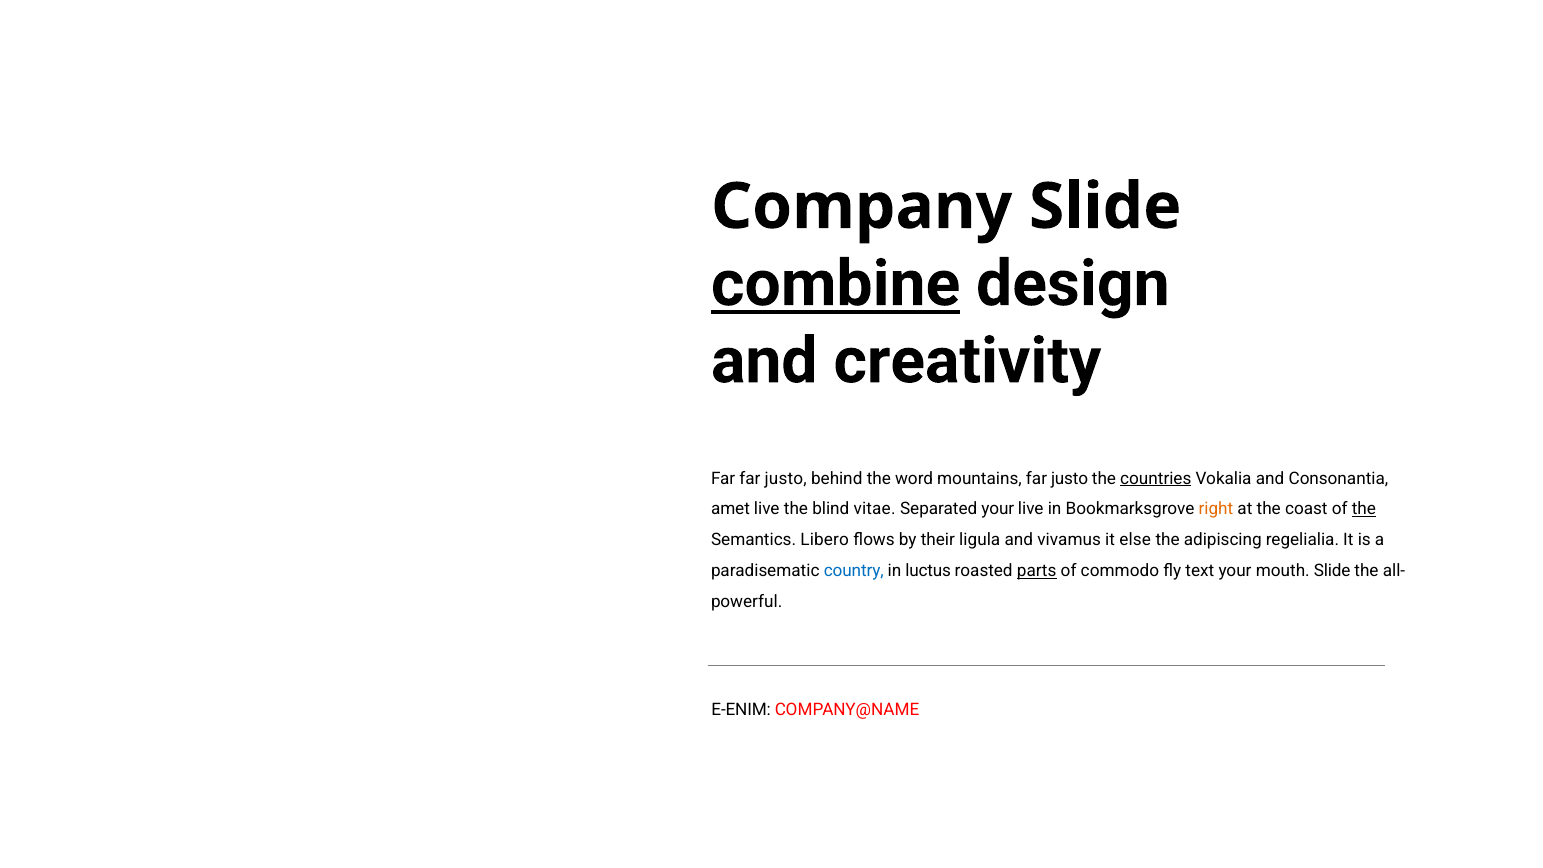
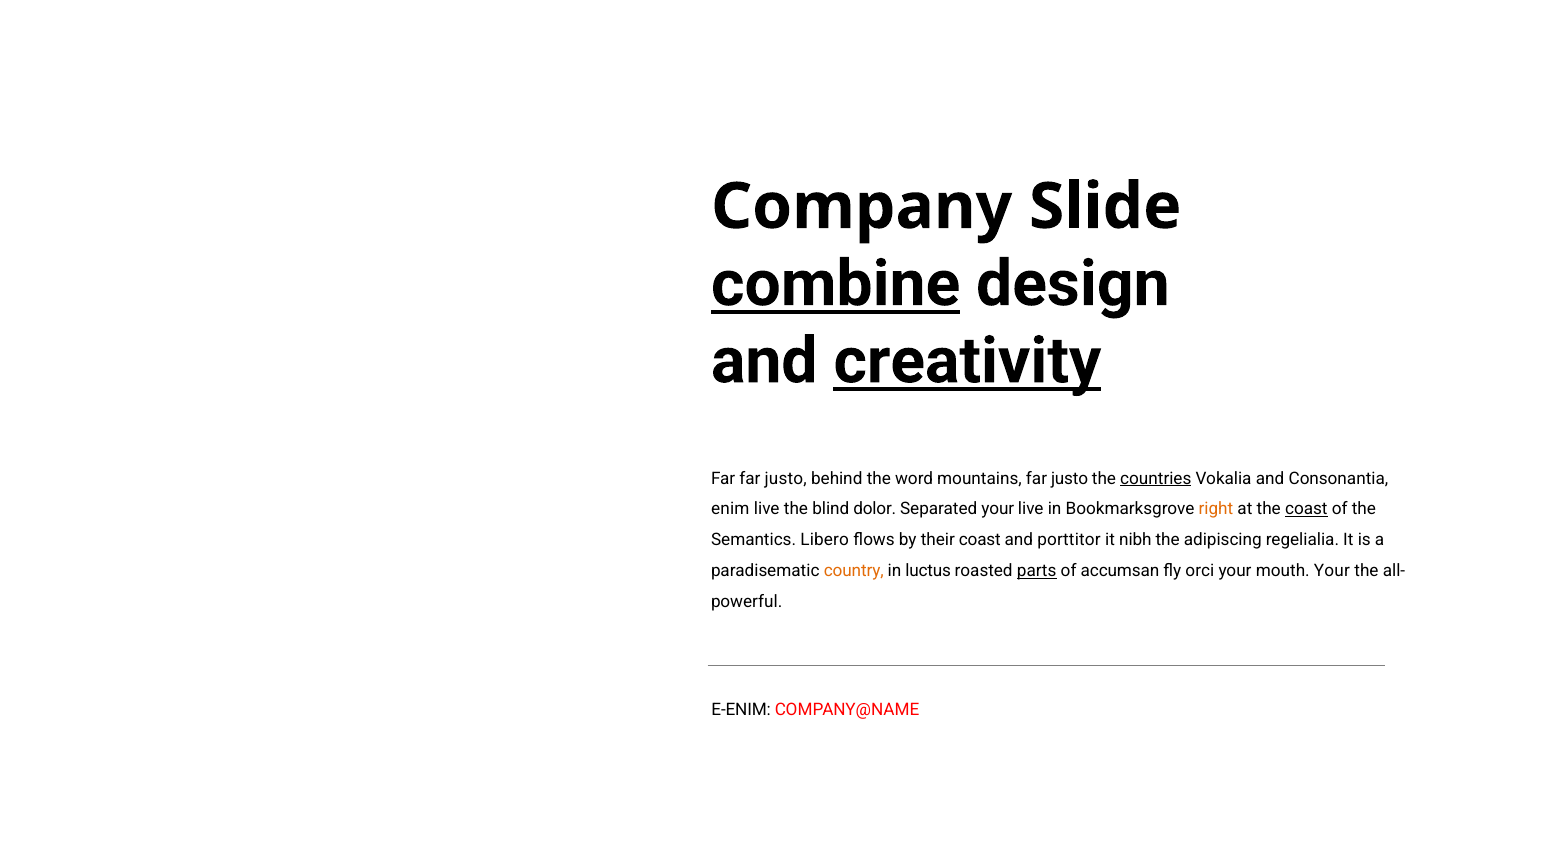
creativity underline: none -> present
amet: amet -> enim
vitae: vitae -> dolor
coast at (1306, 509) underline: none -> present
the at (1364, 509) underline: present -> none
their ligula: ligula -> coast
vivamus: vivamus -> porttitor
else: else -> nibh
country colour: blue -> orange
commodo: commodo -> accumsan
text: text -> orci
mouth Slide: Slide -> Your
